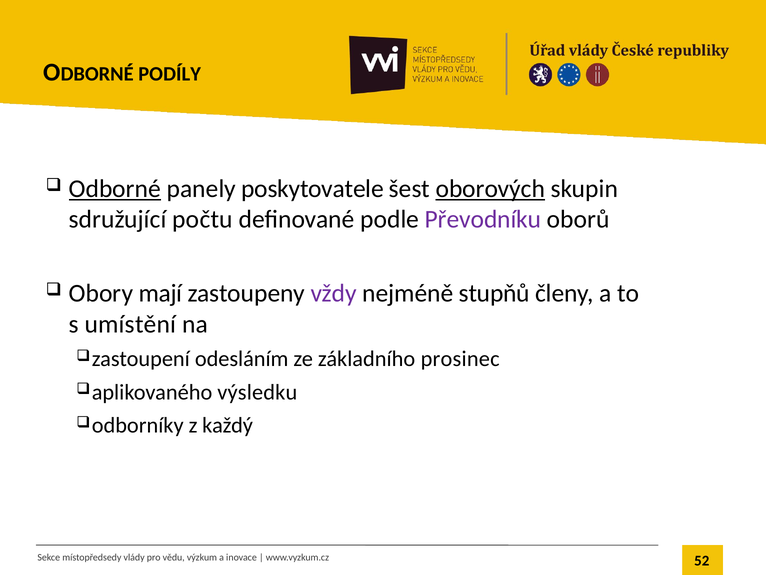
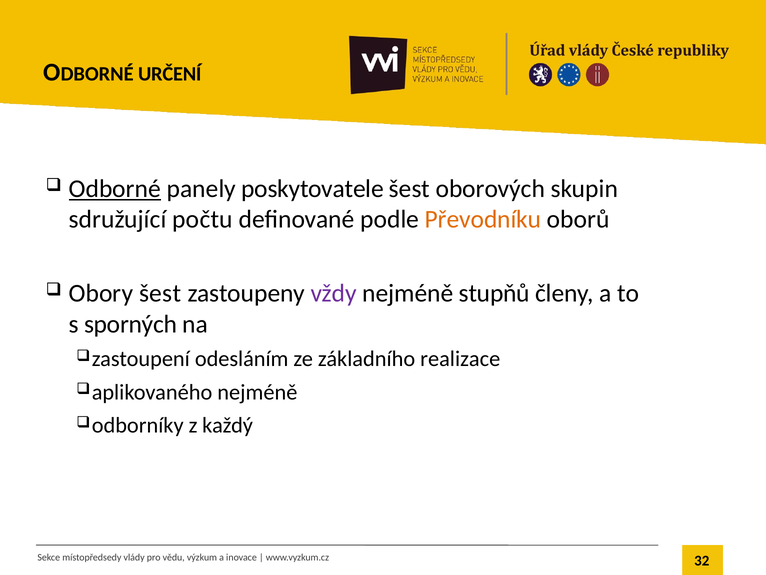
PODÍLY: PODÍLY -> URČENÍ
oborových underline: present -> none
Převodníku colour: purple -> orange
Obory mají: mají -> šest
umístění: umístění -> sporných
prosinec: prosinec -> realizace
výsledku at (257, 392): výsledku -> nejméně
52: 52 -> 32
